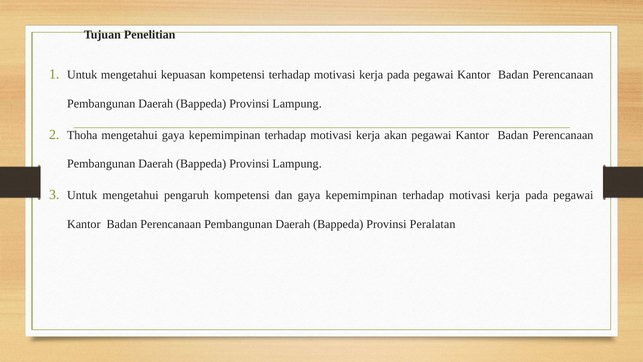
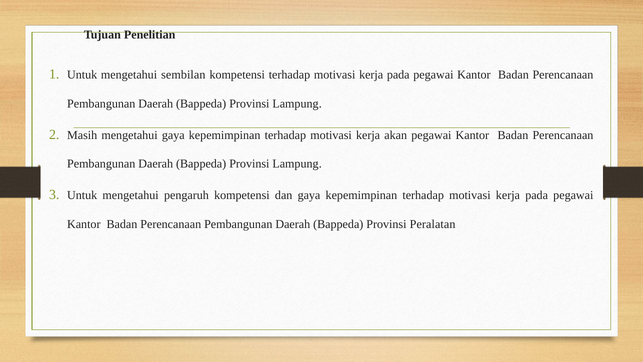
kepuasan: kepuasan -> sembilan
Thoha: Thoha -> Masih
